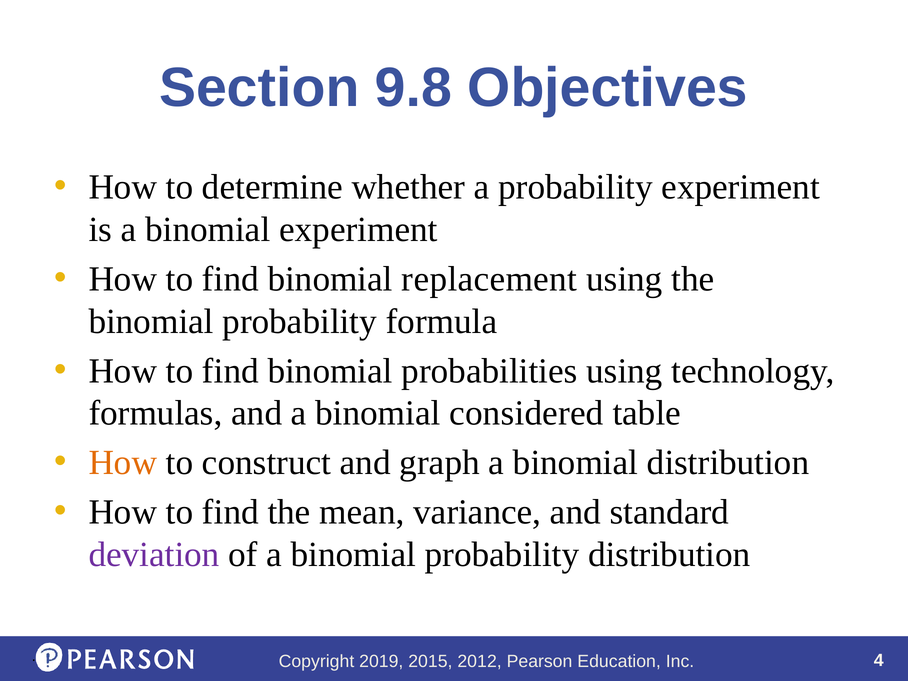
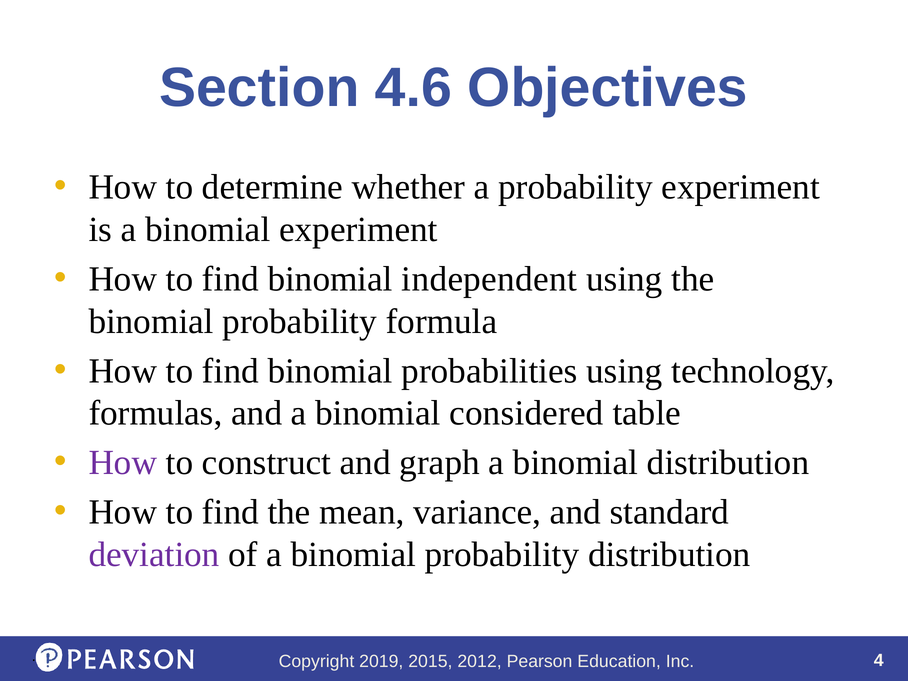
9.8: 9.8 -> 4.6
replacement: replacement -> independent
How at (123, 463) colour: orange -> purple
